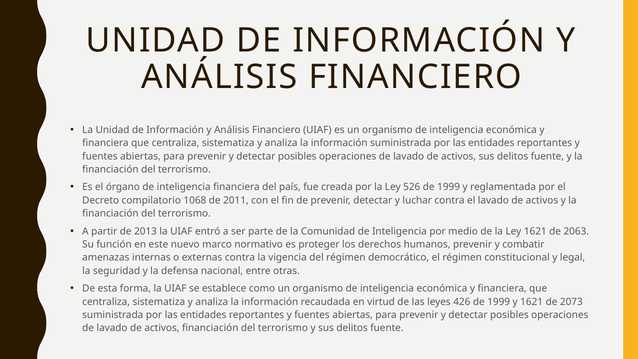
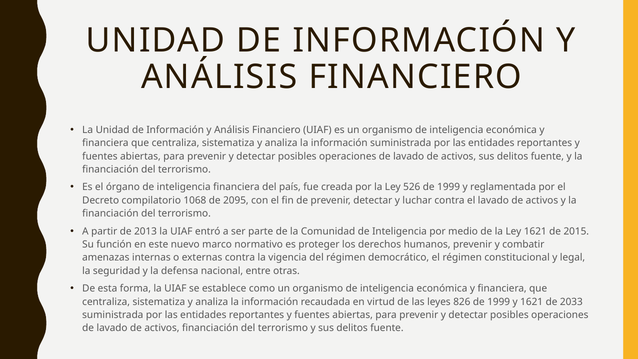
2011: 2011 -> 2095
2063: 2063 -> 2015
426: 426 -> 826
2073: 2073 -> 2033
